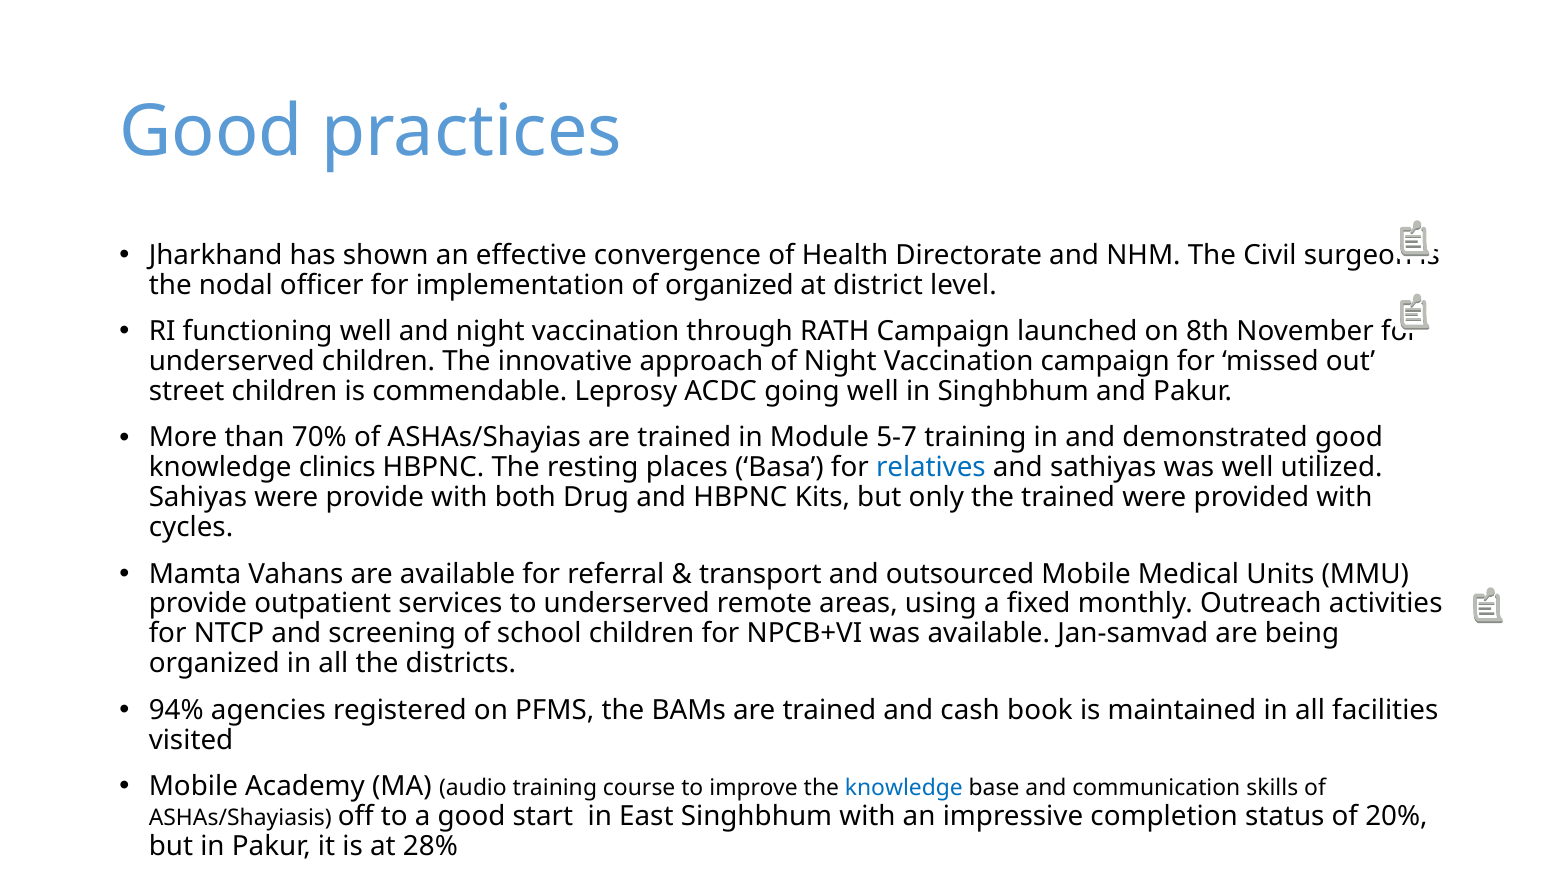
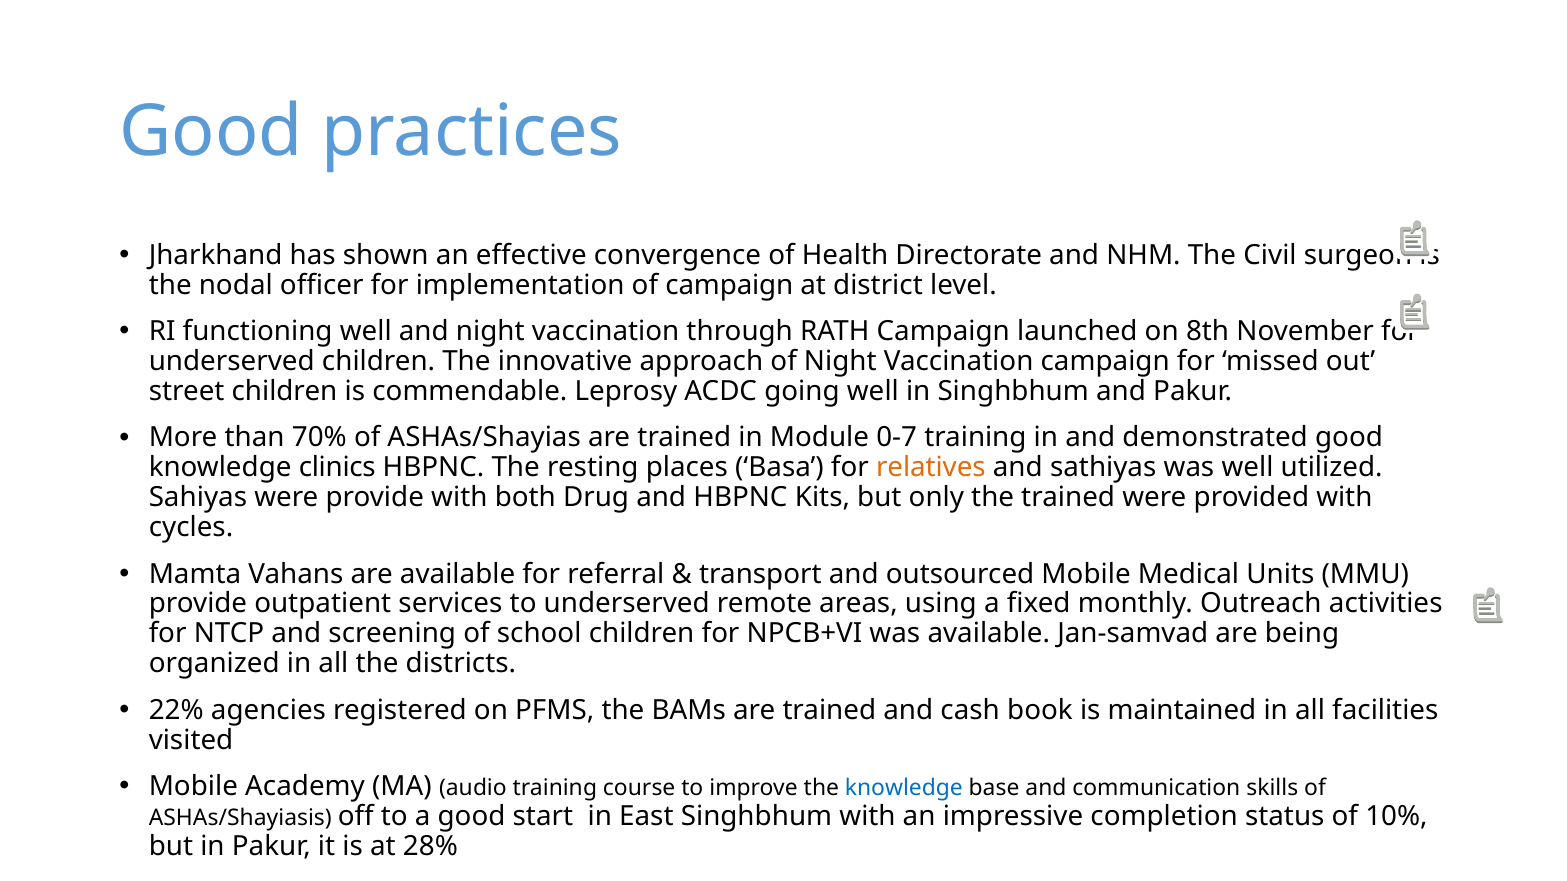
of organized: organized -> campaign
5-7: 5-7 -> 0-7
relatives colour: blue -> orange
94%: 94% -> 22%
20%: 20% -> 10%
